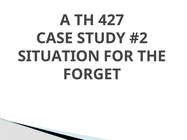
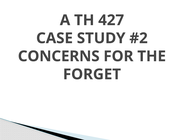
SITUATION: SITUATION -> CONCERNS
